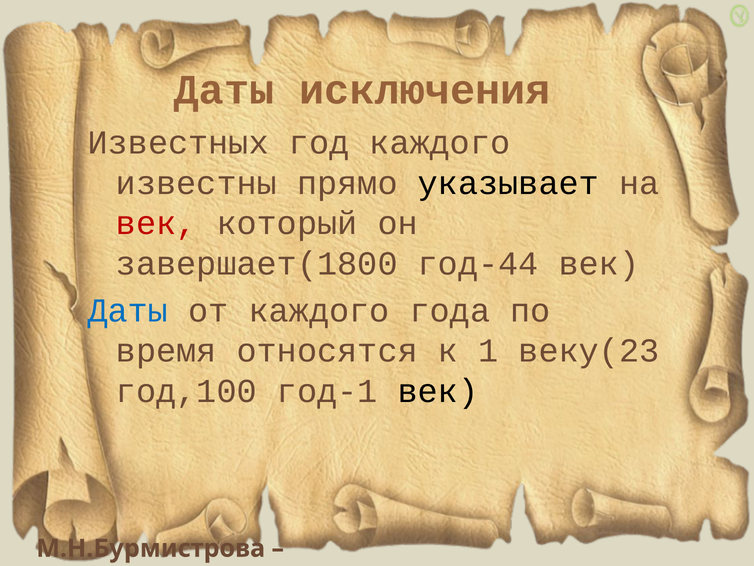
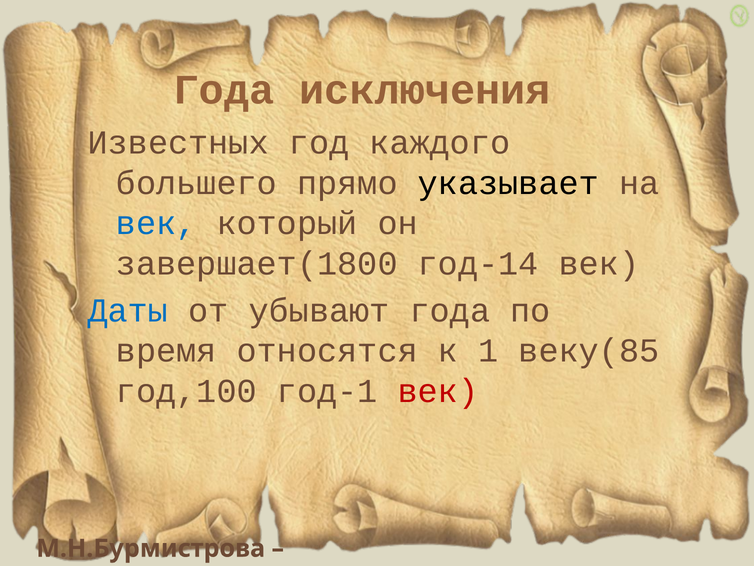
Даты at (224, 90): Даты -> Года
известны: известны -> большего
век at (156, 223) colour: red -> blue
год-44: год-44 -> год-14
от каждого: каждого -> убывают
веку(23: веку(23 -> веку(85
век at (438, 391) colour: black -> red
